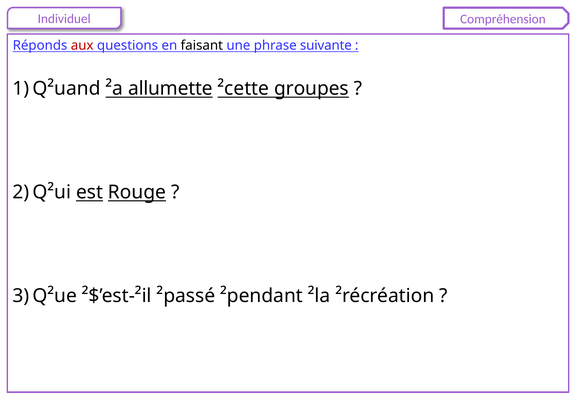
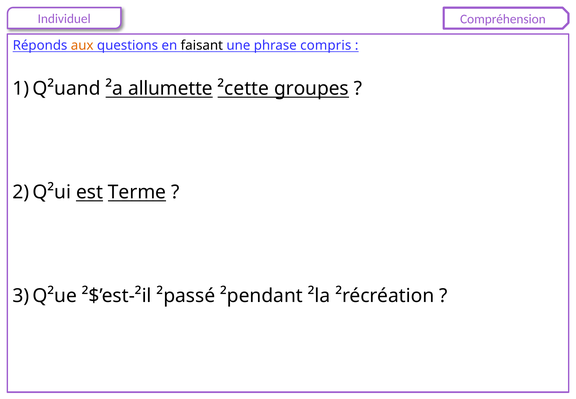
aux colour: red -> orange
suivante: suivante -> compris
Rouge: Rouge -> Terme
